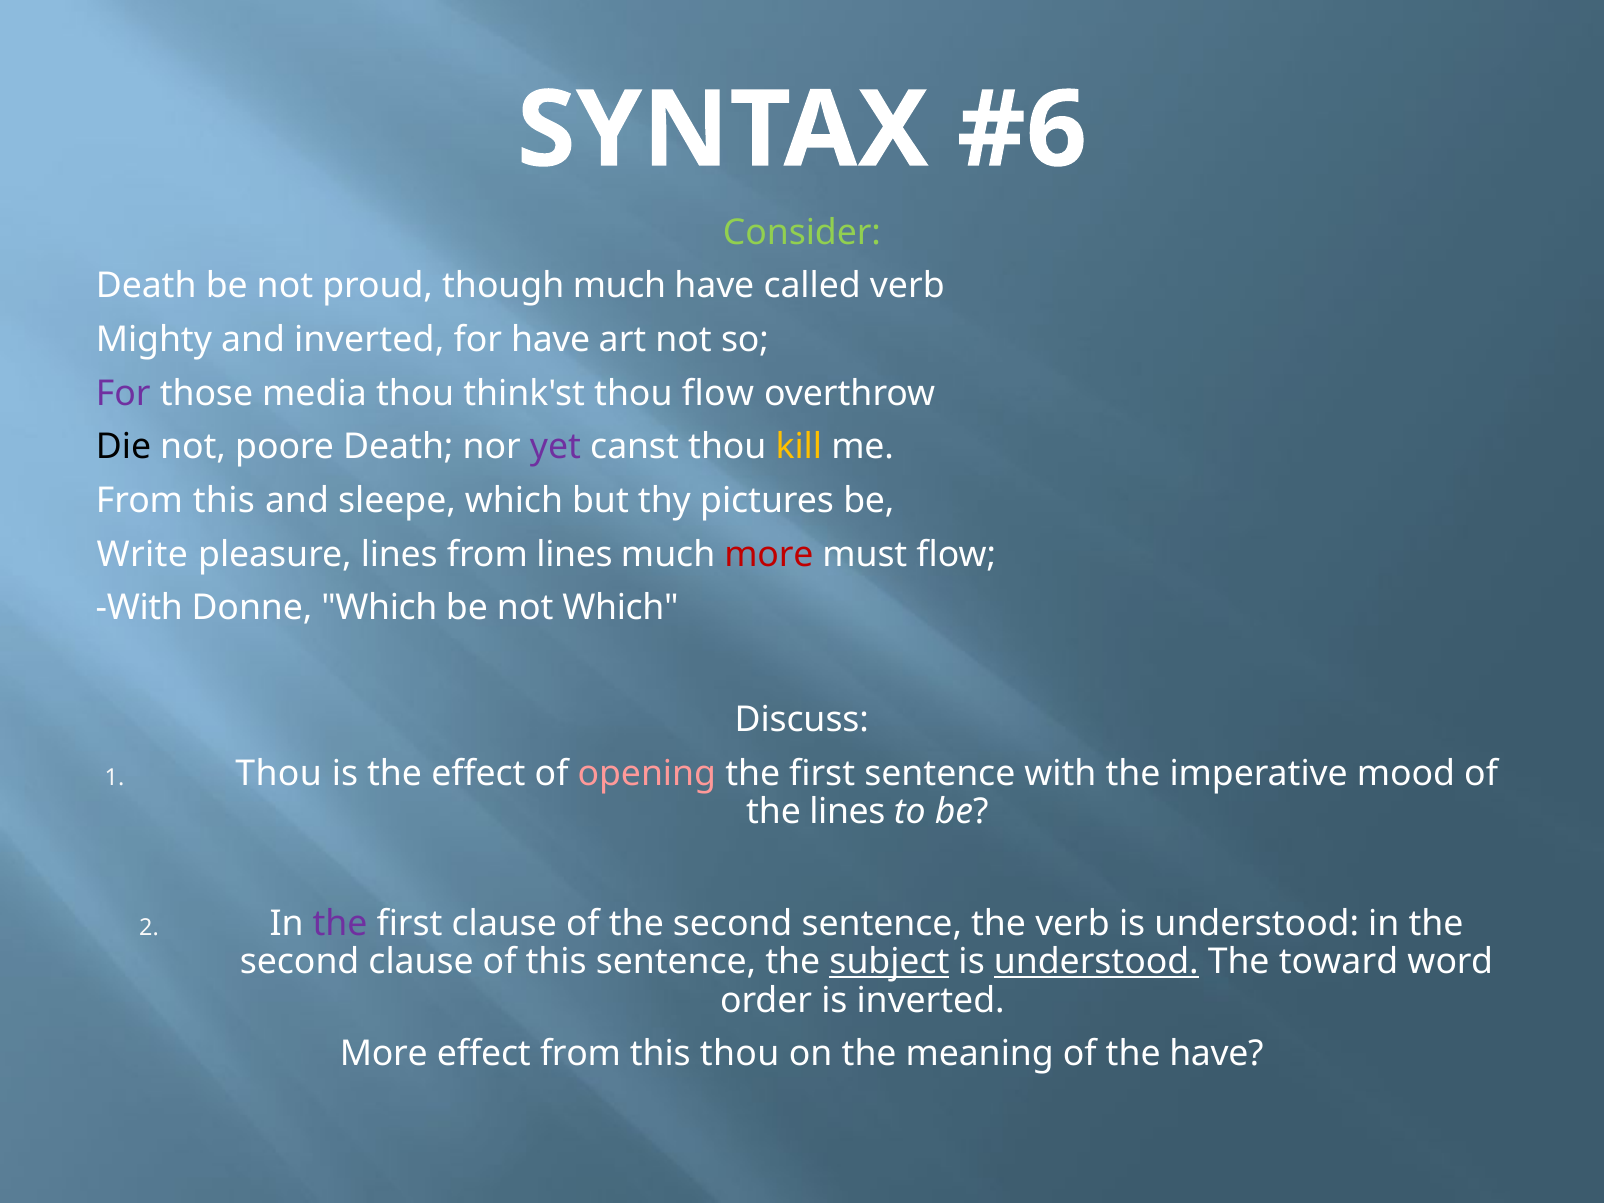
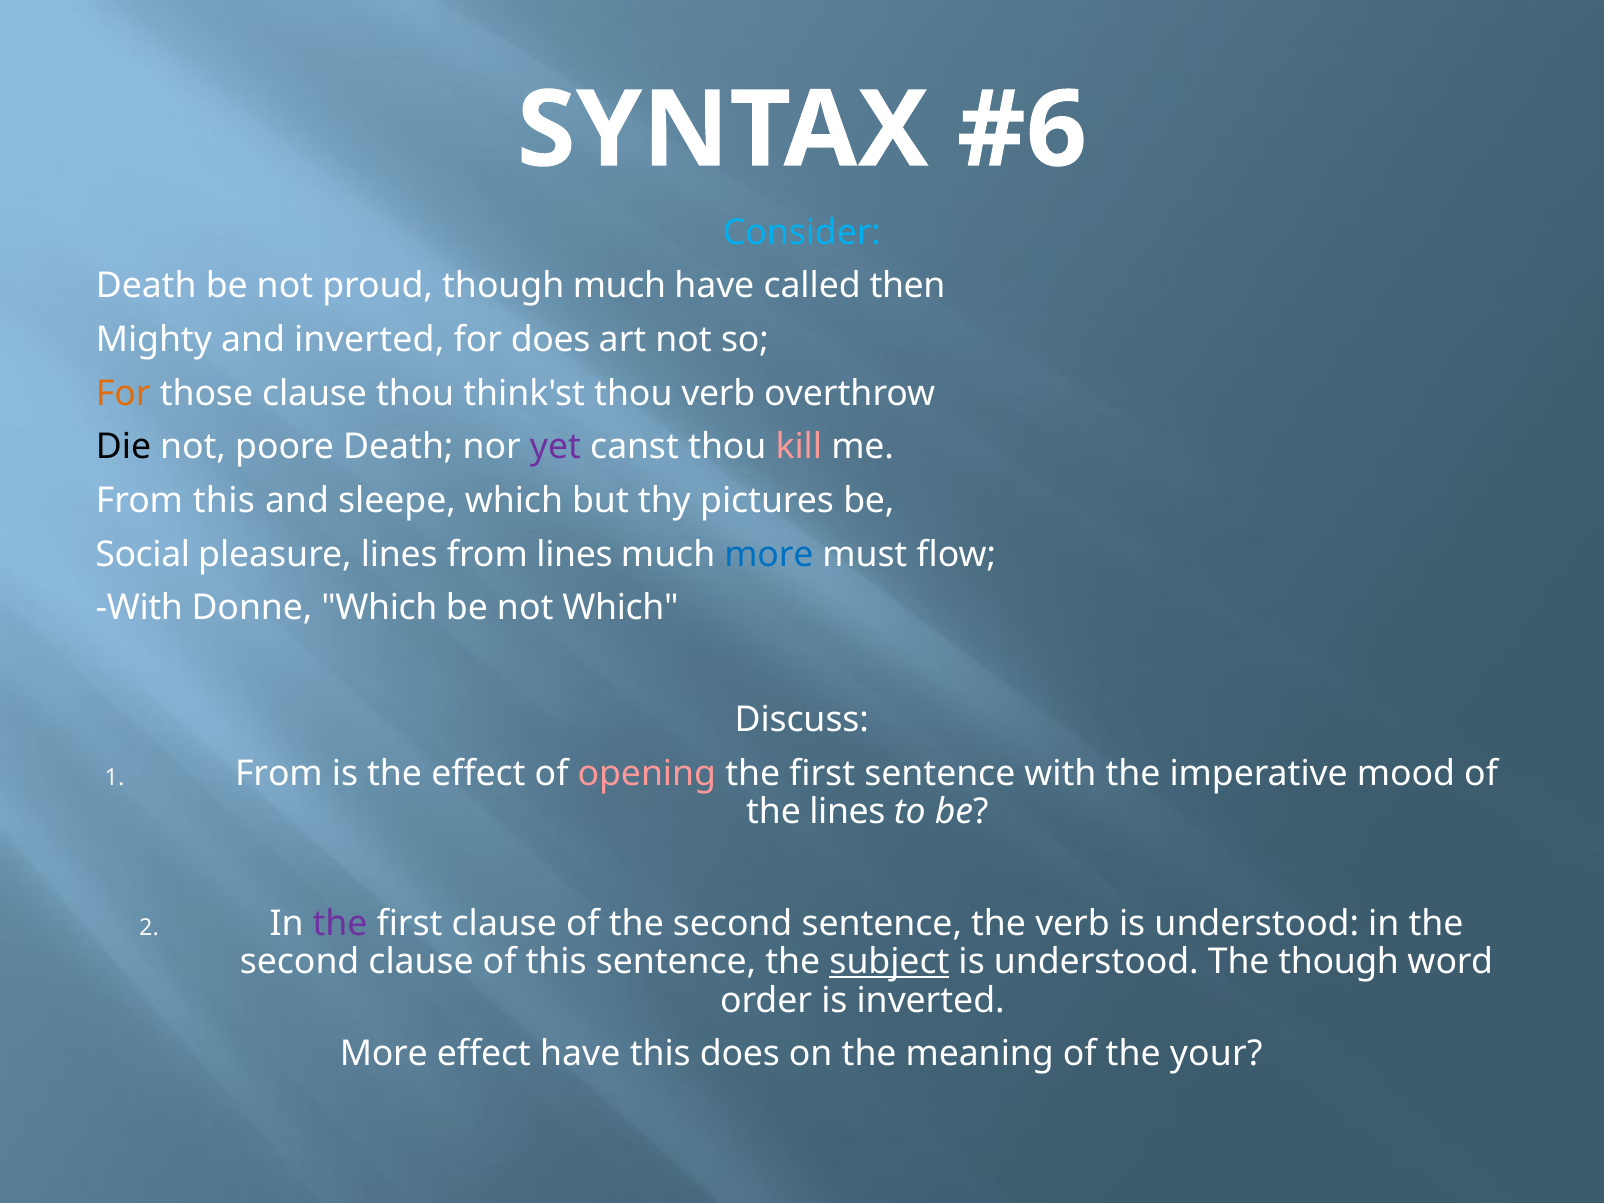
Consider colour: light green -> light blue
called verb: verb -> then
for have: have -> does
For at (123, 393) colour: purple -> orange
those media: media -> clause
thou flow: flow -> verb
kill colour: yellow -> pink
Write: Write -> Social
more at (769, 554) colour: red -> blue
Thou at (279, 773): Thou -> From
understood at (1096, 962) underline: present -> none
The toward: toward -> though
effect from: from -> have
this thou: thou -> does
the have: have -> your
